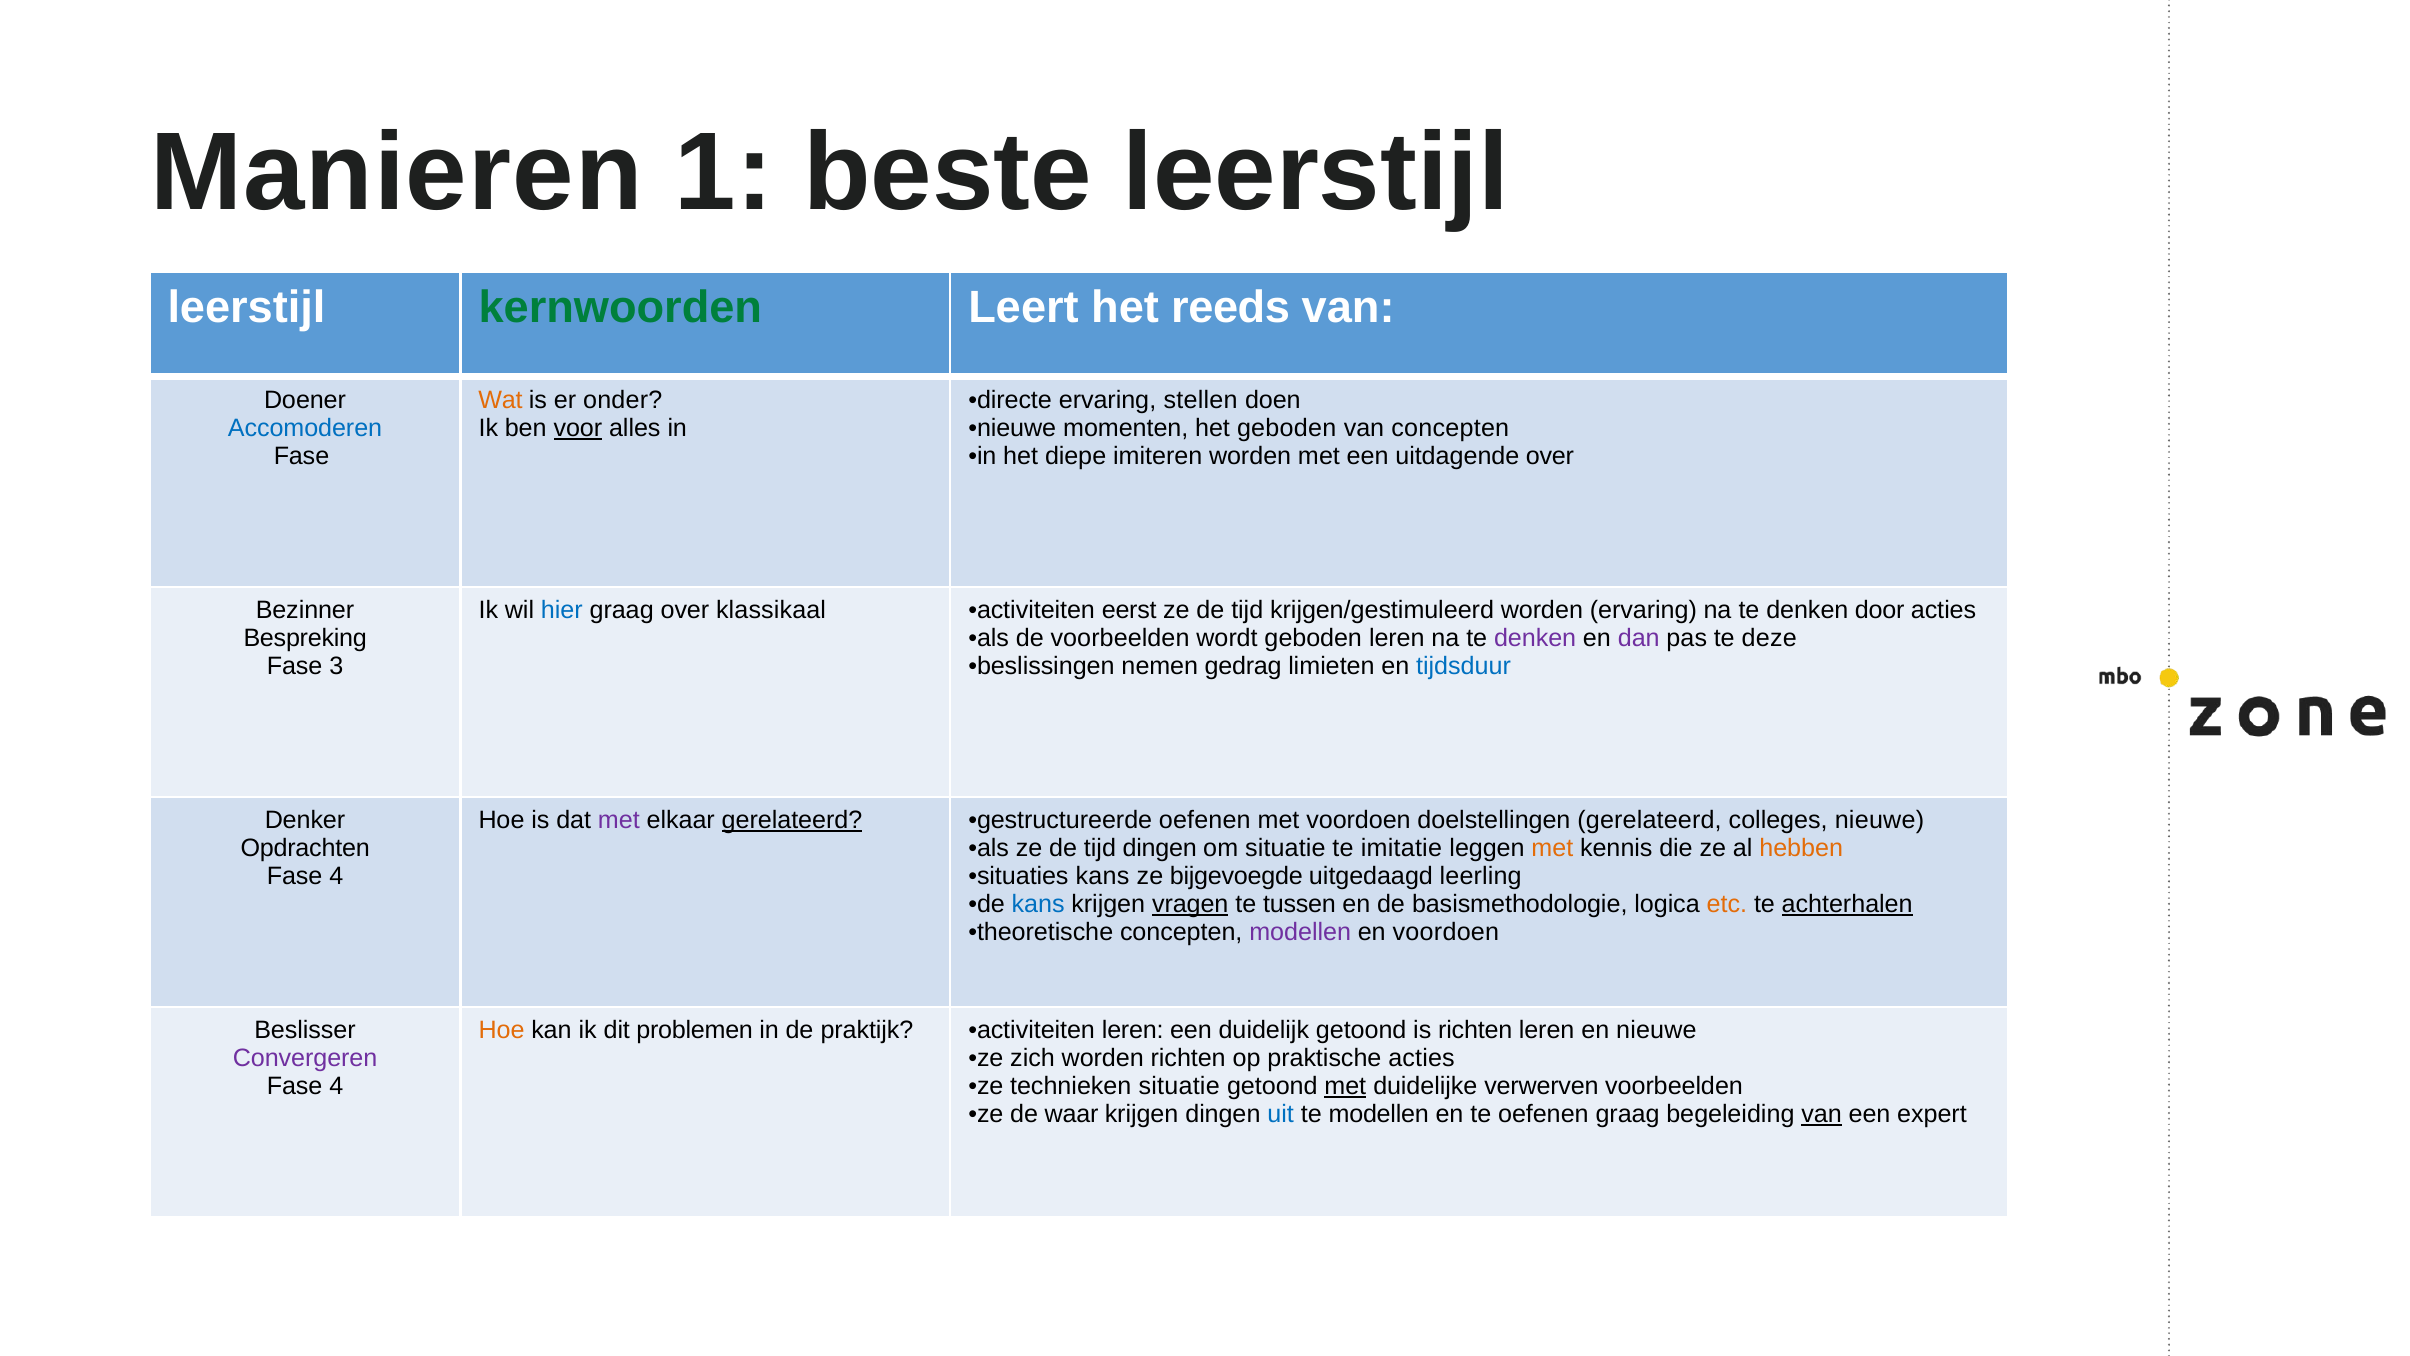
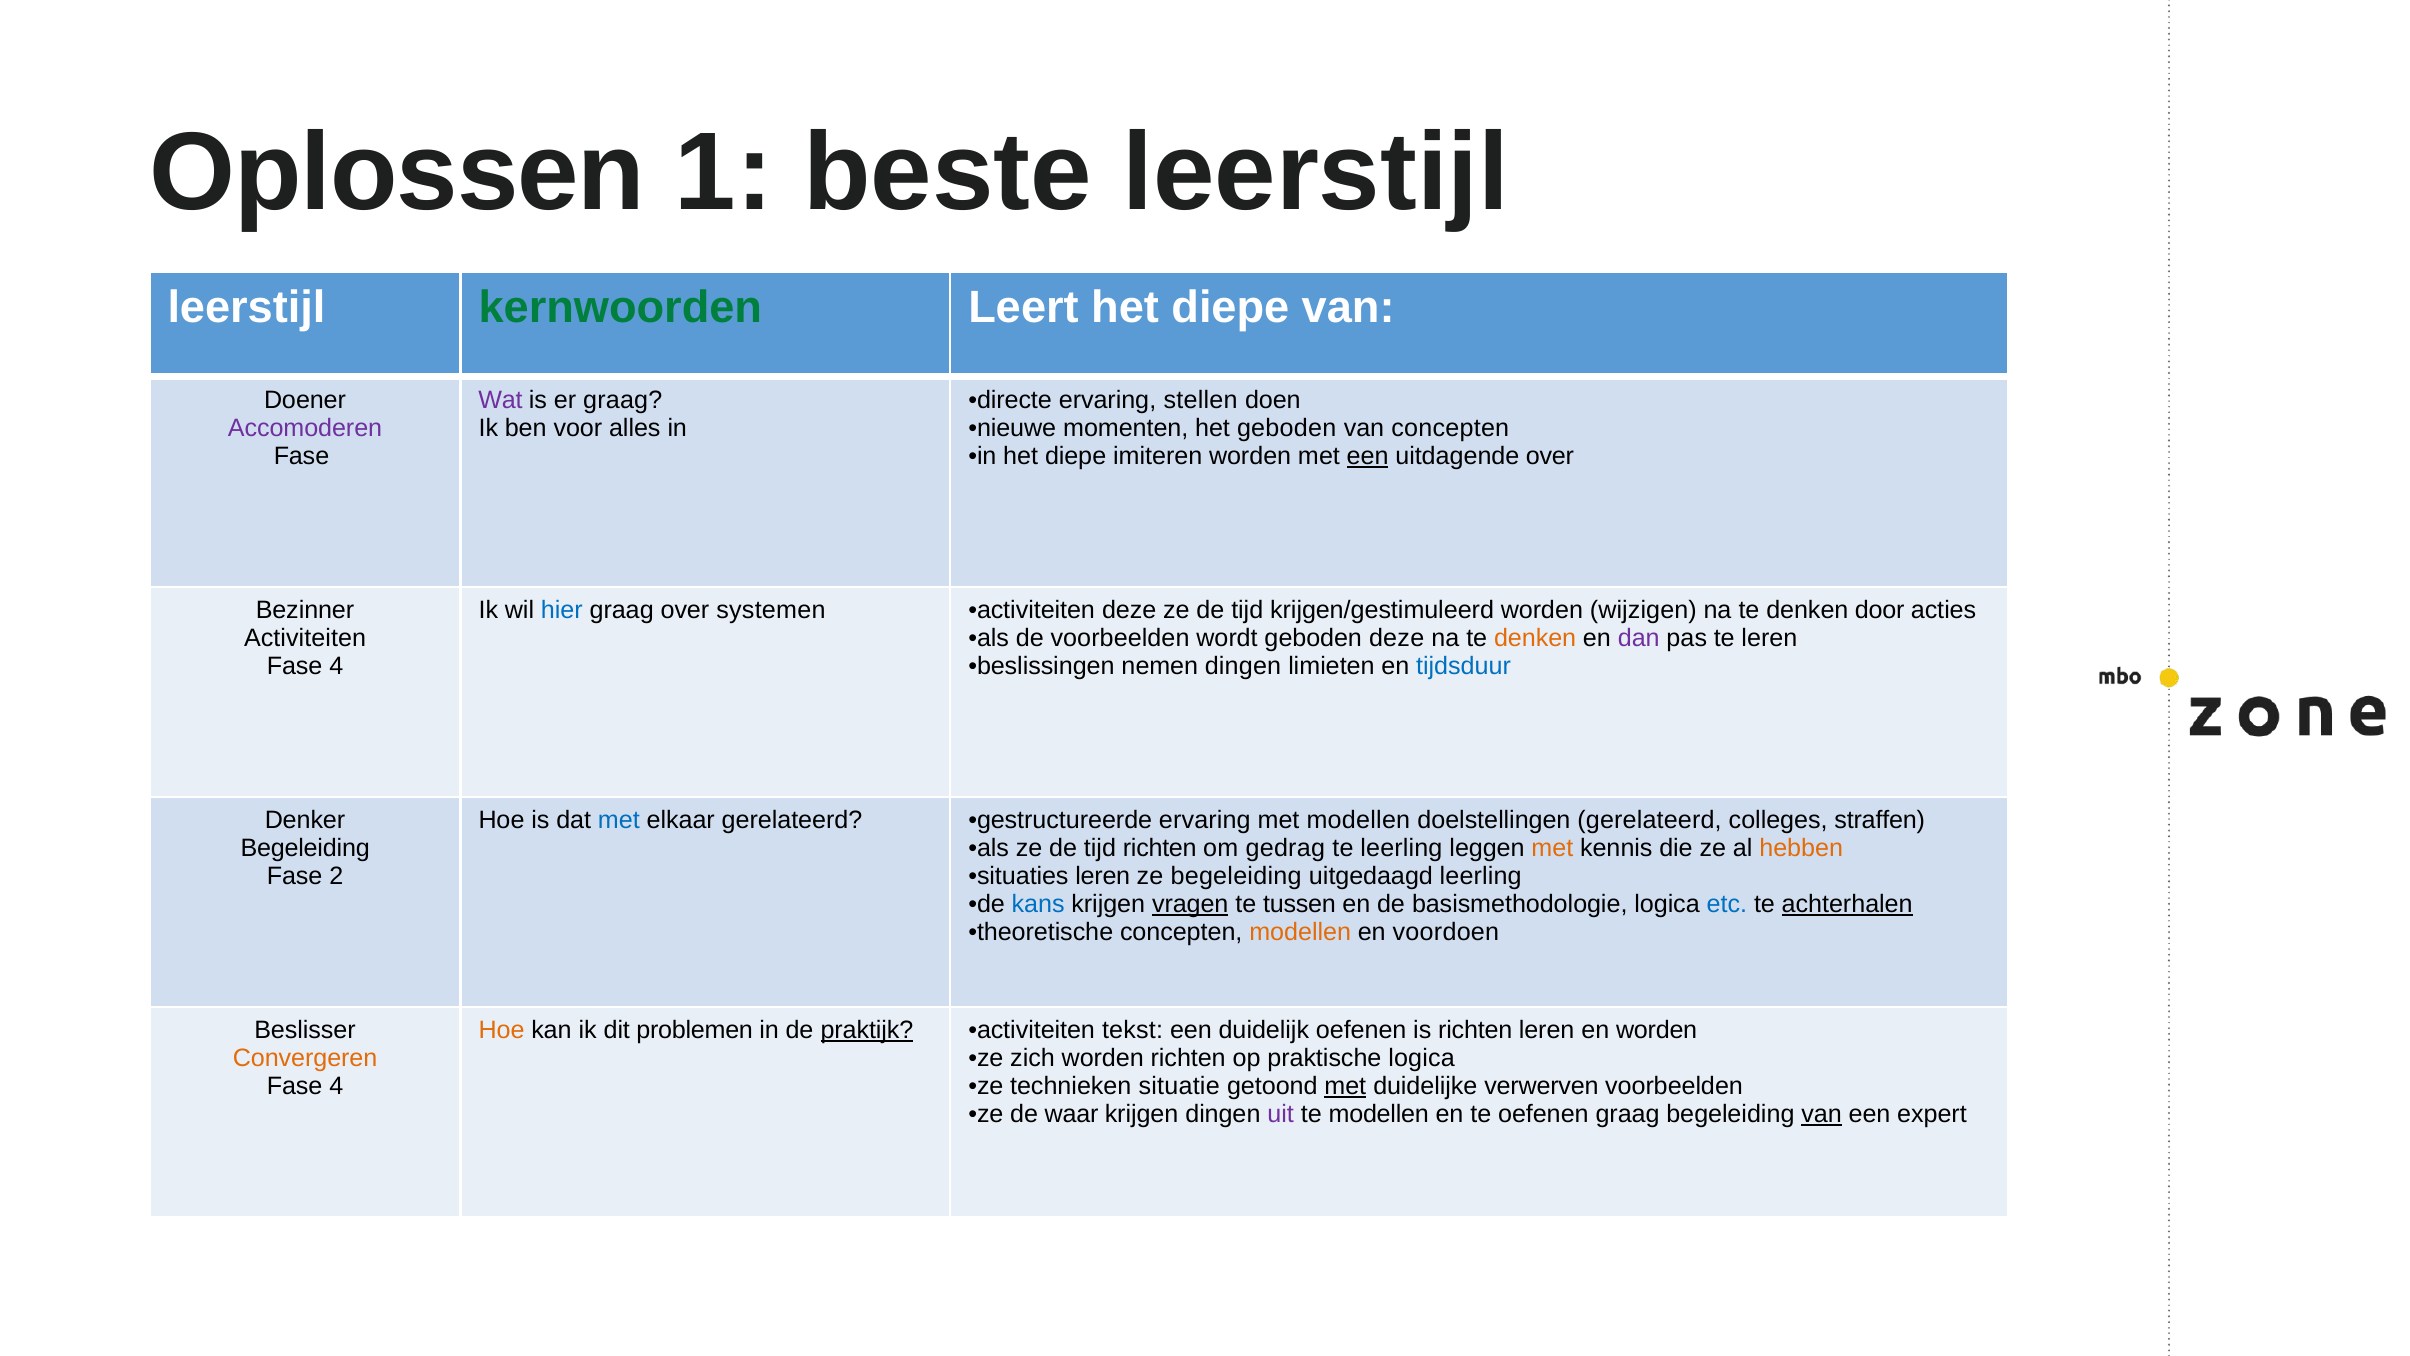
Manieren: Manieren -> Oplossen
Leert het reeds: reeds -> diepe
Wat colour: orange -> purple
er onder: onder -> graag
Accomoderen colour: blue -> purple
voor underline: present -> none
een at (1368, 456) underline: none -> present
klassikaal: klassikaal -> systemen
activiteiten eerst: eerst -> deze
worden ervaring: ervaring -> wijzigen
Bespreking at (305, 638): Bespreking -> Activiteiten
geboden leren: leren -> deze
denken at (1535, 638) colour: purple -> orange
te deze: deze -> leren
3 at (336, 666): 3 -> 4
nemen gedrag: gedrag -> dingen
met at (619, 820) colour: purple -> blue
gerelateerd at (792, 820) underline: present -> none
gestructureerde oefenen: oefenen -> ervaring
met voordoen: voordoen -> modellen
colleges nieuwe: nieuwe -> straffen
Opdrachten at (305, 848): Opdrachten -> Begeleiding
tijd dingen: dingen -> richten
om situatie: situatie -> gedrag
te imitatie: imitatie -> leerling
4 at (336, 876): 4 -> 2
situaties kans: kans -> leren
ze bijgevoegde: bijgevoegde -> begeleiding
etc colour: orange -> blue
modellen at (1300, 932) colour: purple -> orange
praktijk underline: none -> present
activiteiten leren: leren -> tekst
duidelijk getoond: getoond -> oefenen
en nieuwe: nieuwe -> worden
Convergeren colour: purple -> orange
praktische acties: acties -> logica
uit colour: blue -> purple
